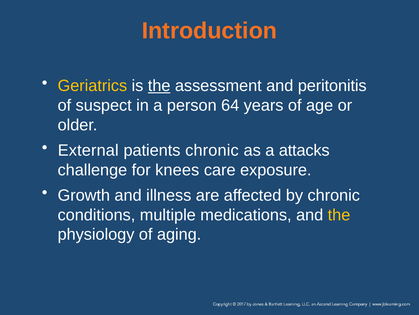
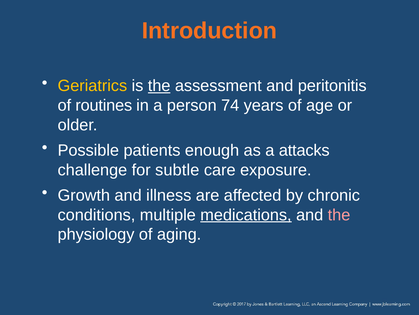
suspect: suspect -> routines
64: 64 -> 74
External: External -> Possible
patients chronic: chronic -> enough
knees: knees -> subtle
medications underline: none -> present
the at (339, 214) colour: yellow -> pink
